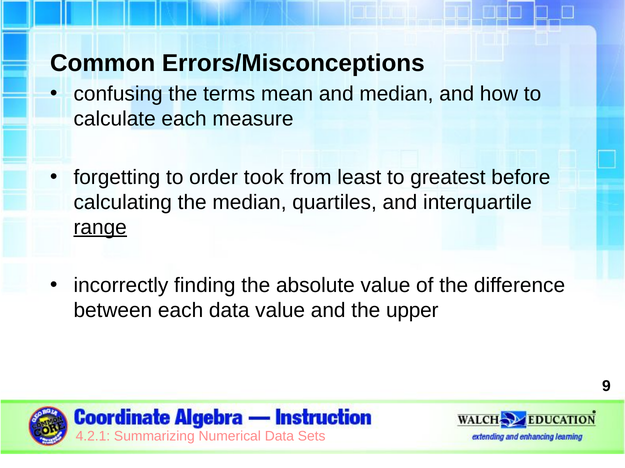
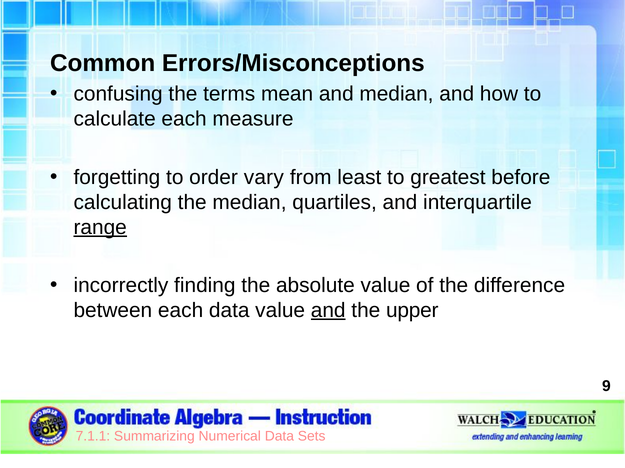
took: took -> vary
and at (328, 311) underline: none -> present
4.2.1: 4.2.1 -> 7.1.1
